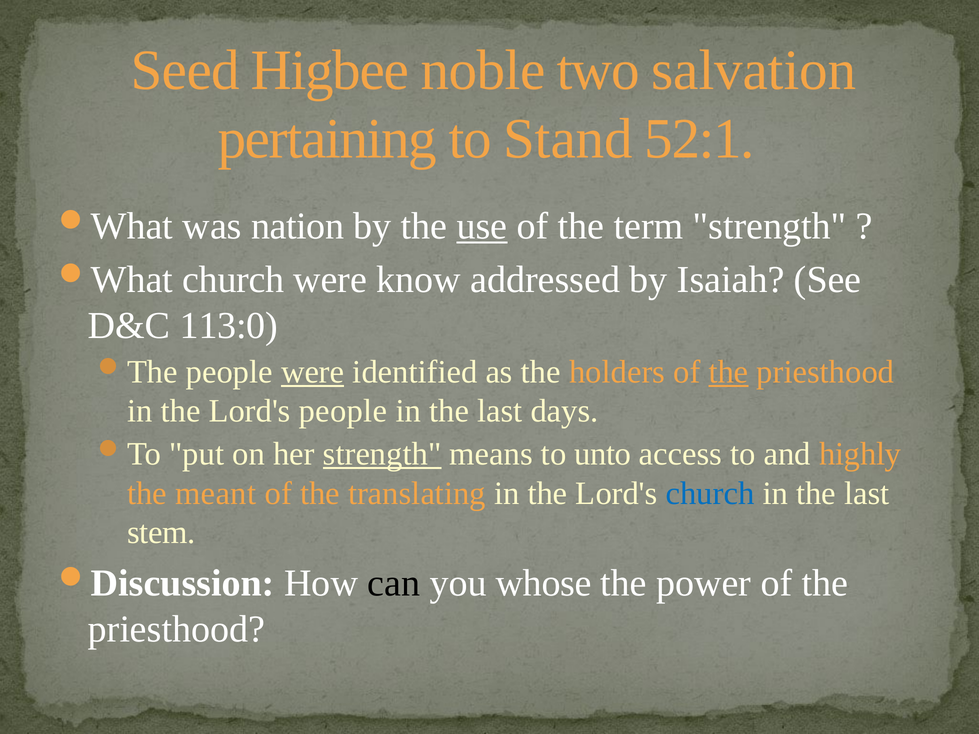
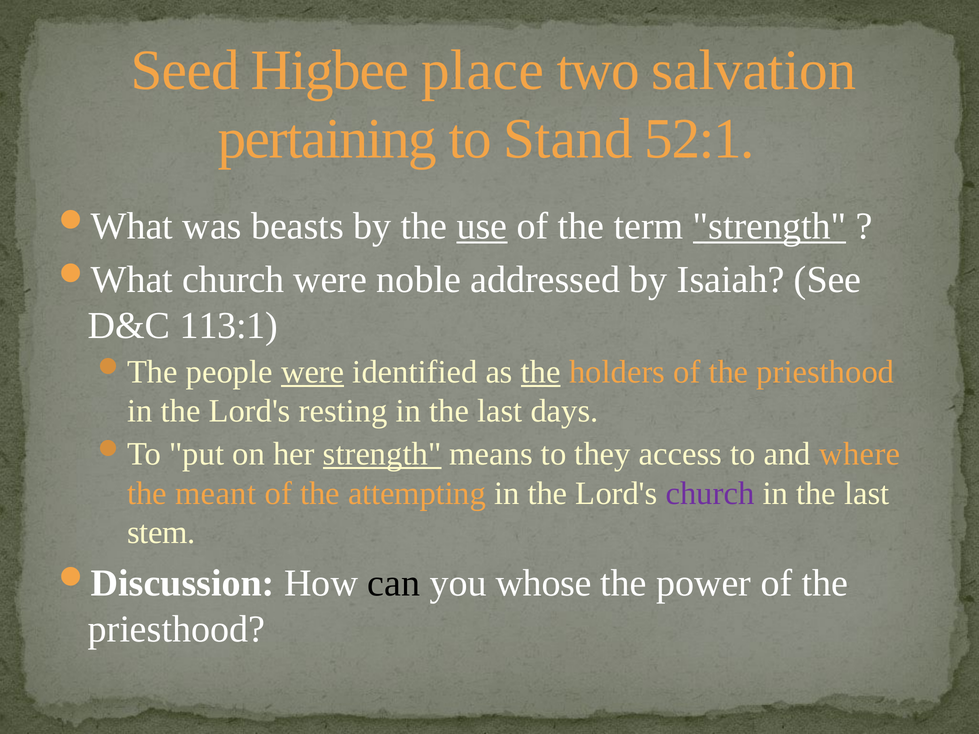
noble: noble -> place
nation: nation -> beasts
strength at (770, 226) underline: none -> present
know: know -> noble
113:0: 113:0 -> 113:1
the at (541, 372) underline: none -> present
the at (728, 372) underline: present -> none
Lord's people: people -> resting
unto: unto -> they
highly: highly -> where
translating: translating -> attempting
church at (710, 493) colour: blue -> purple
